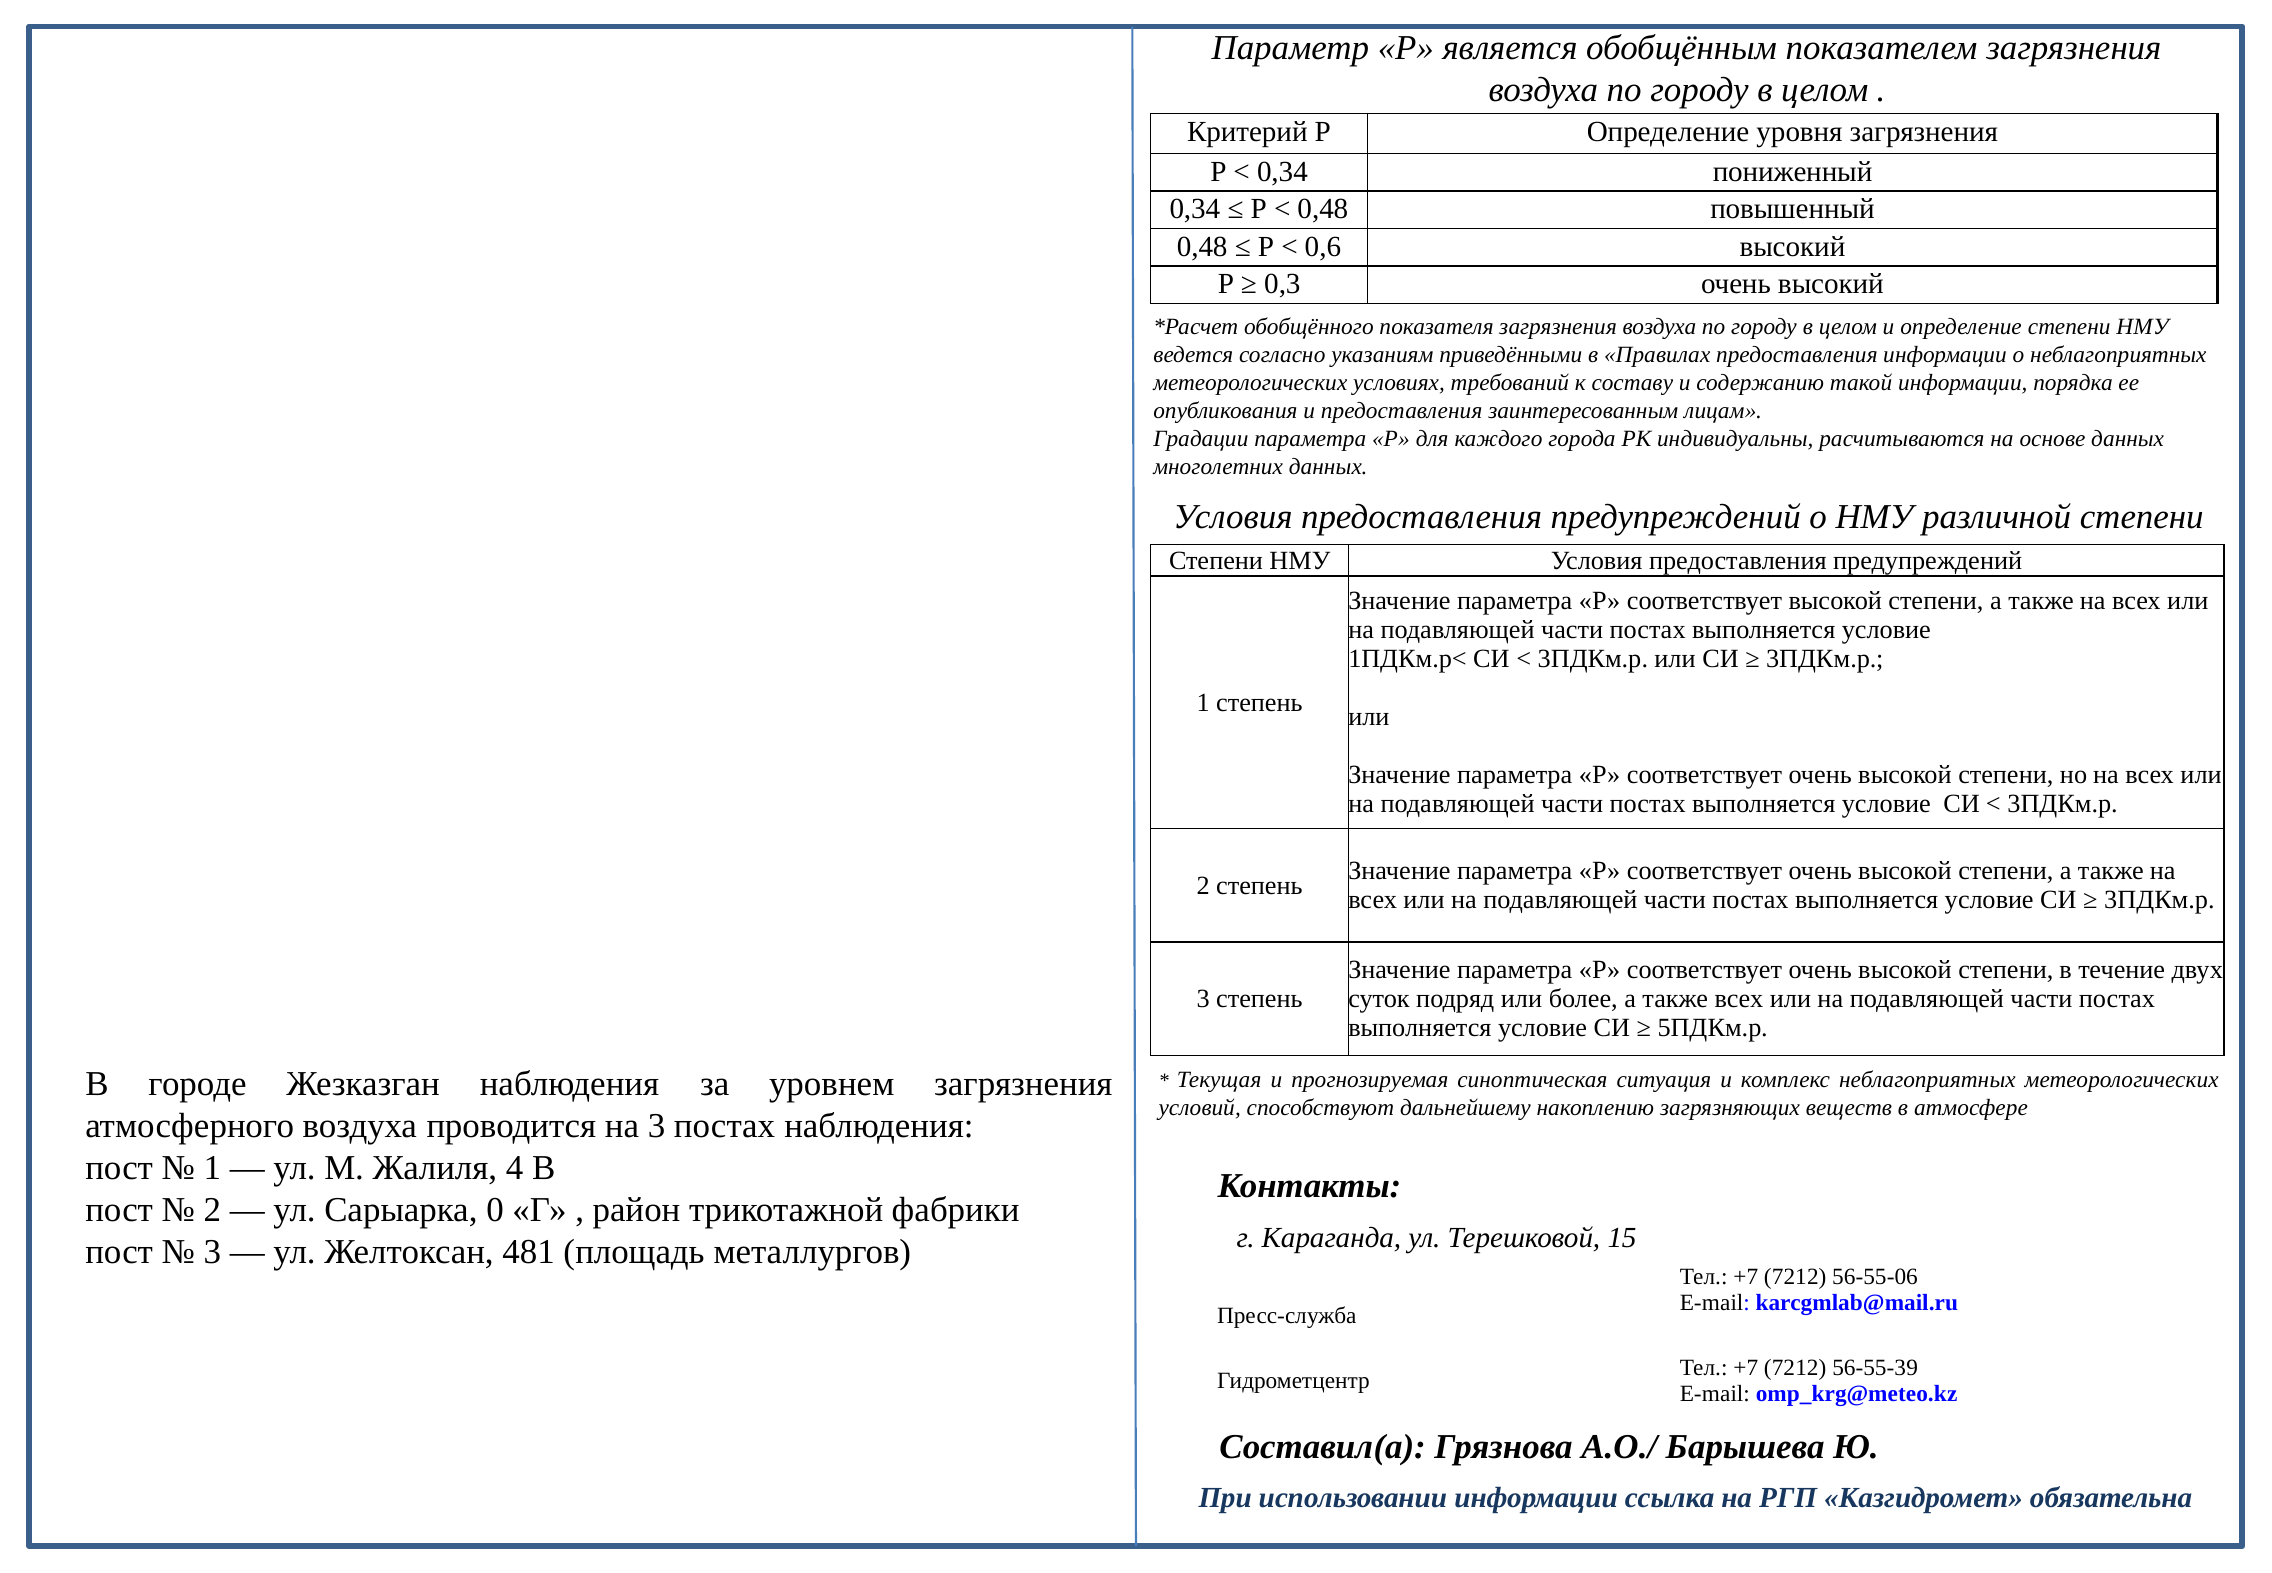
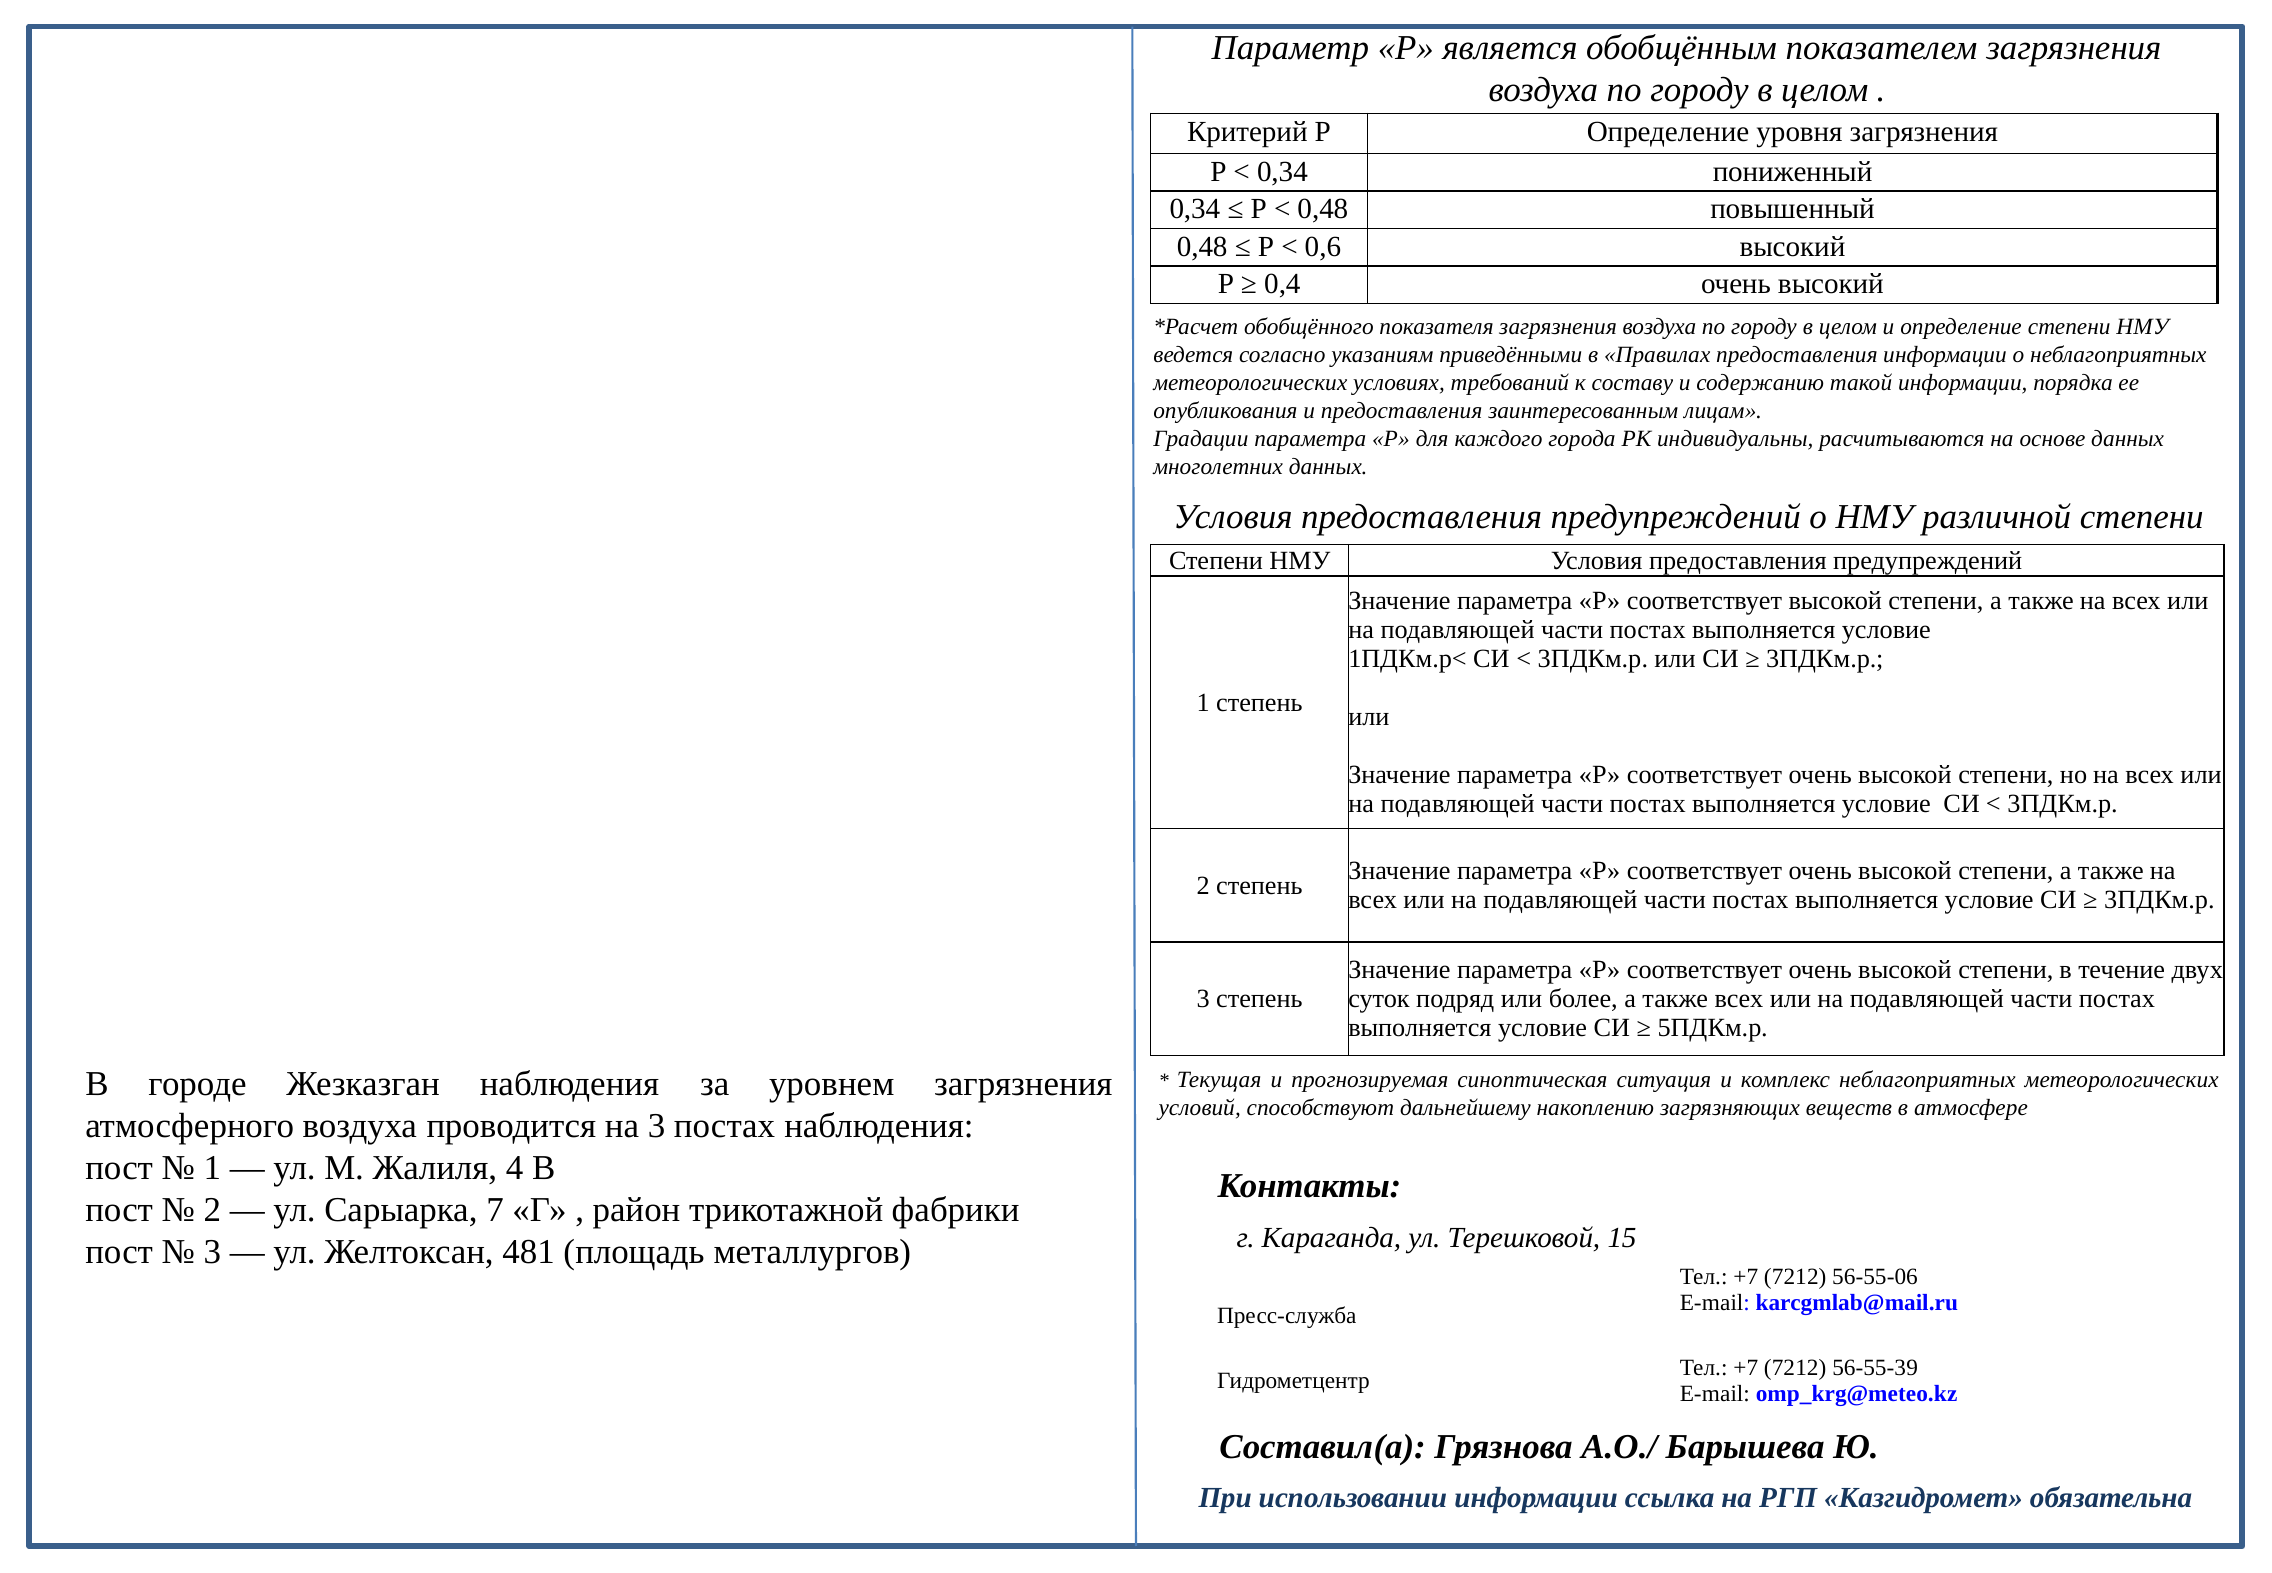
0,3: 0,3 -> 0,4
0: 0 -> 7
